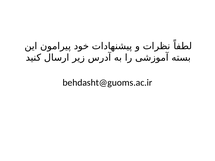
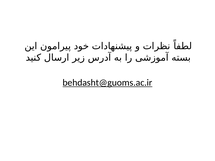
behdasht@guoms.ac.ir underline: none -> present
